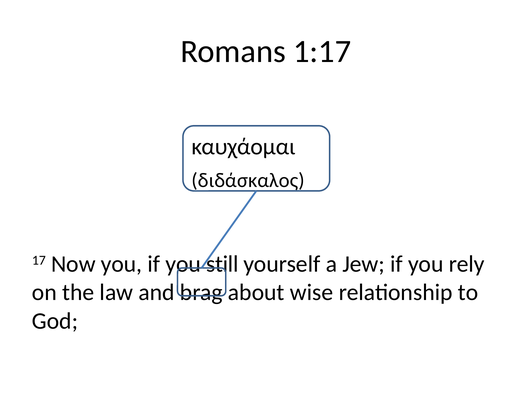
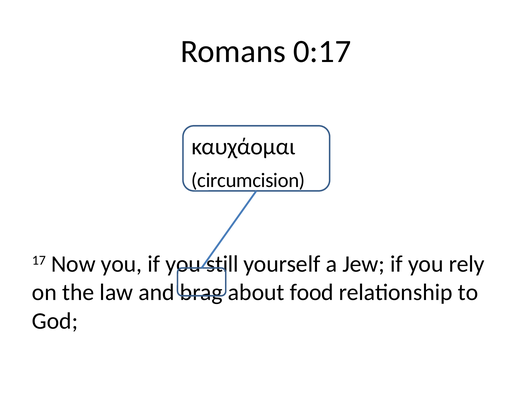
1:17: 1:17 -> 0:17
διδάσκαλος: διδάσκαλος -> circumcision
wise: wise -> food
